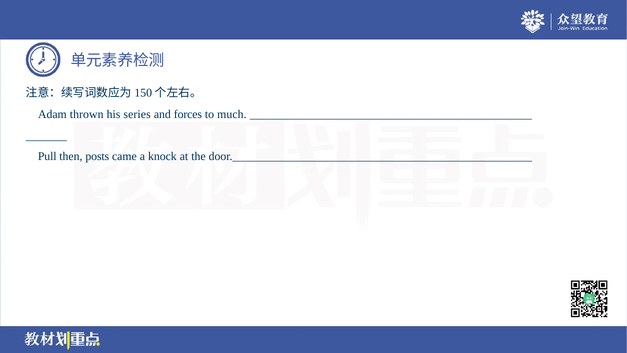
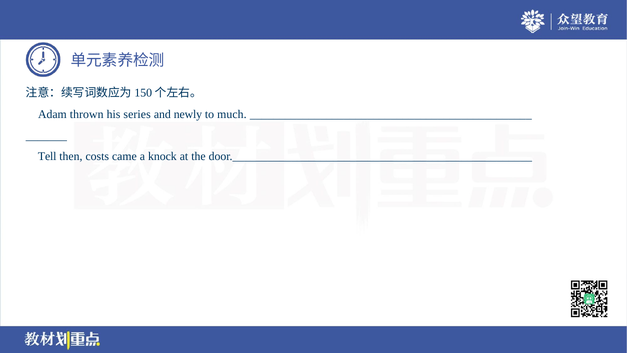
forces: forces -> newly
Pull: Pull -> Tell
posts: posts -> costs
